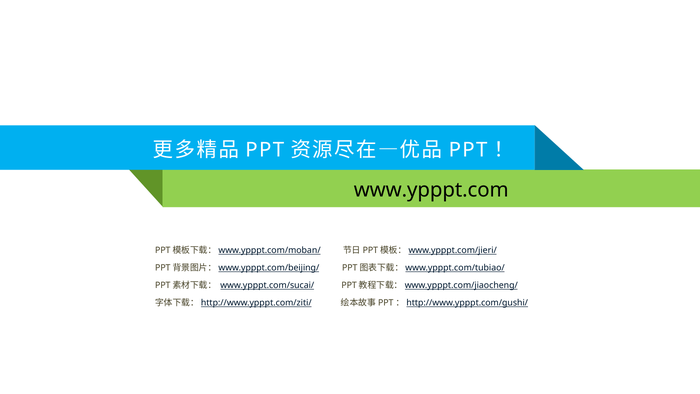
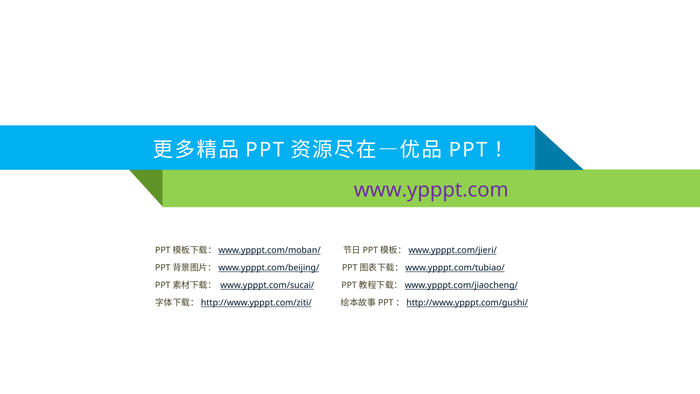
www.ypppt.com colour: black -> purple
